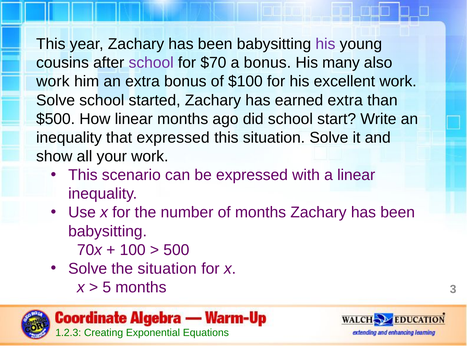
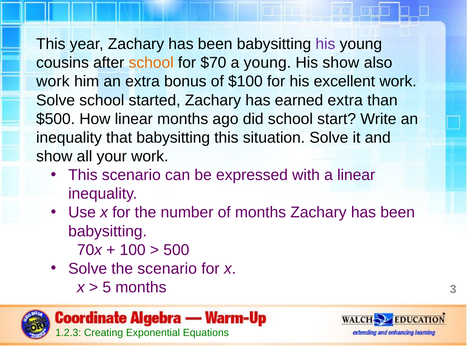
school at (151, 63) colour: purple -> orange
a bonus: bonus -> young
His many: many -> show
that expressed: expressed -> babysitting
the situation: situation -> scenario
